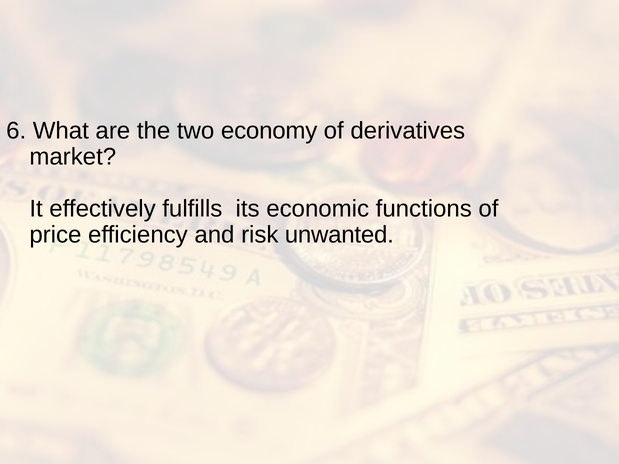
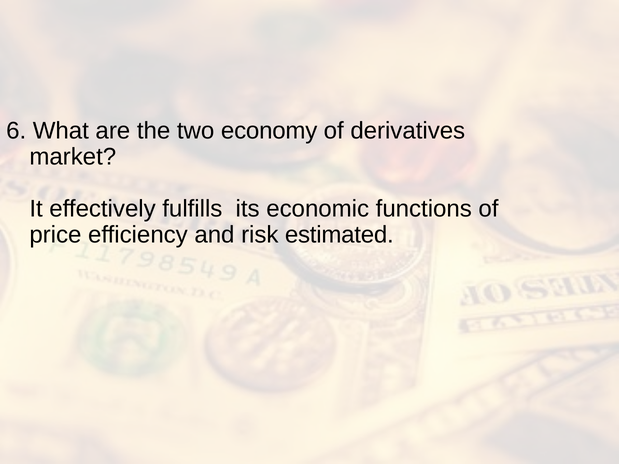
unwanted: unwanted -> estimated
